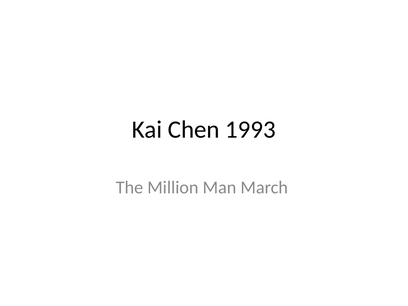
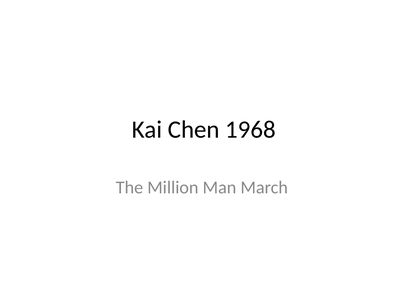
1993: 1993 -> 1968
